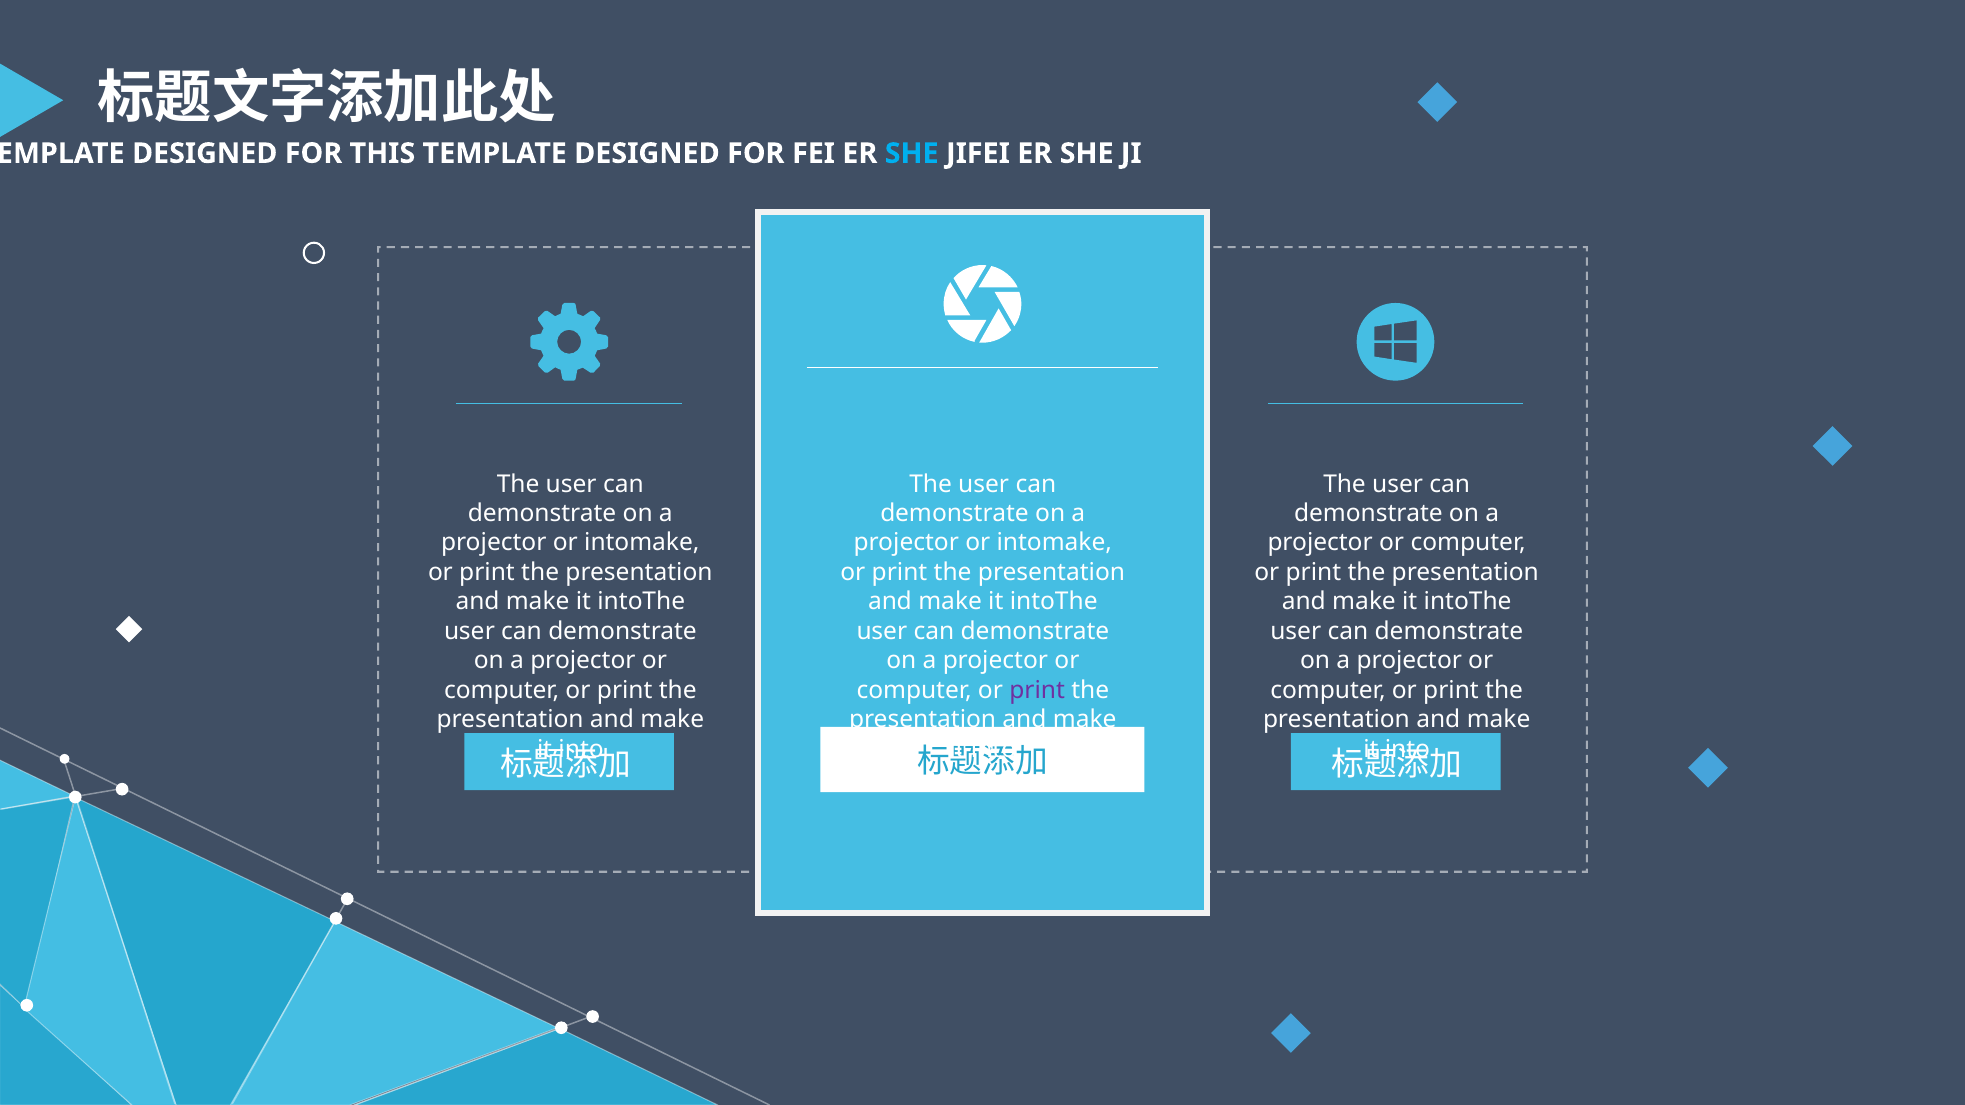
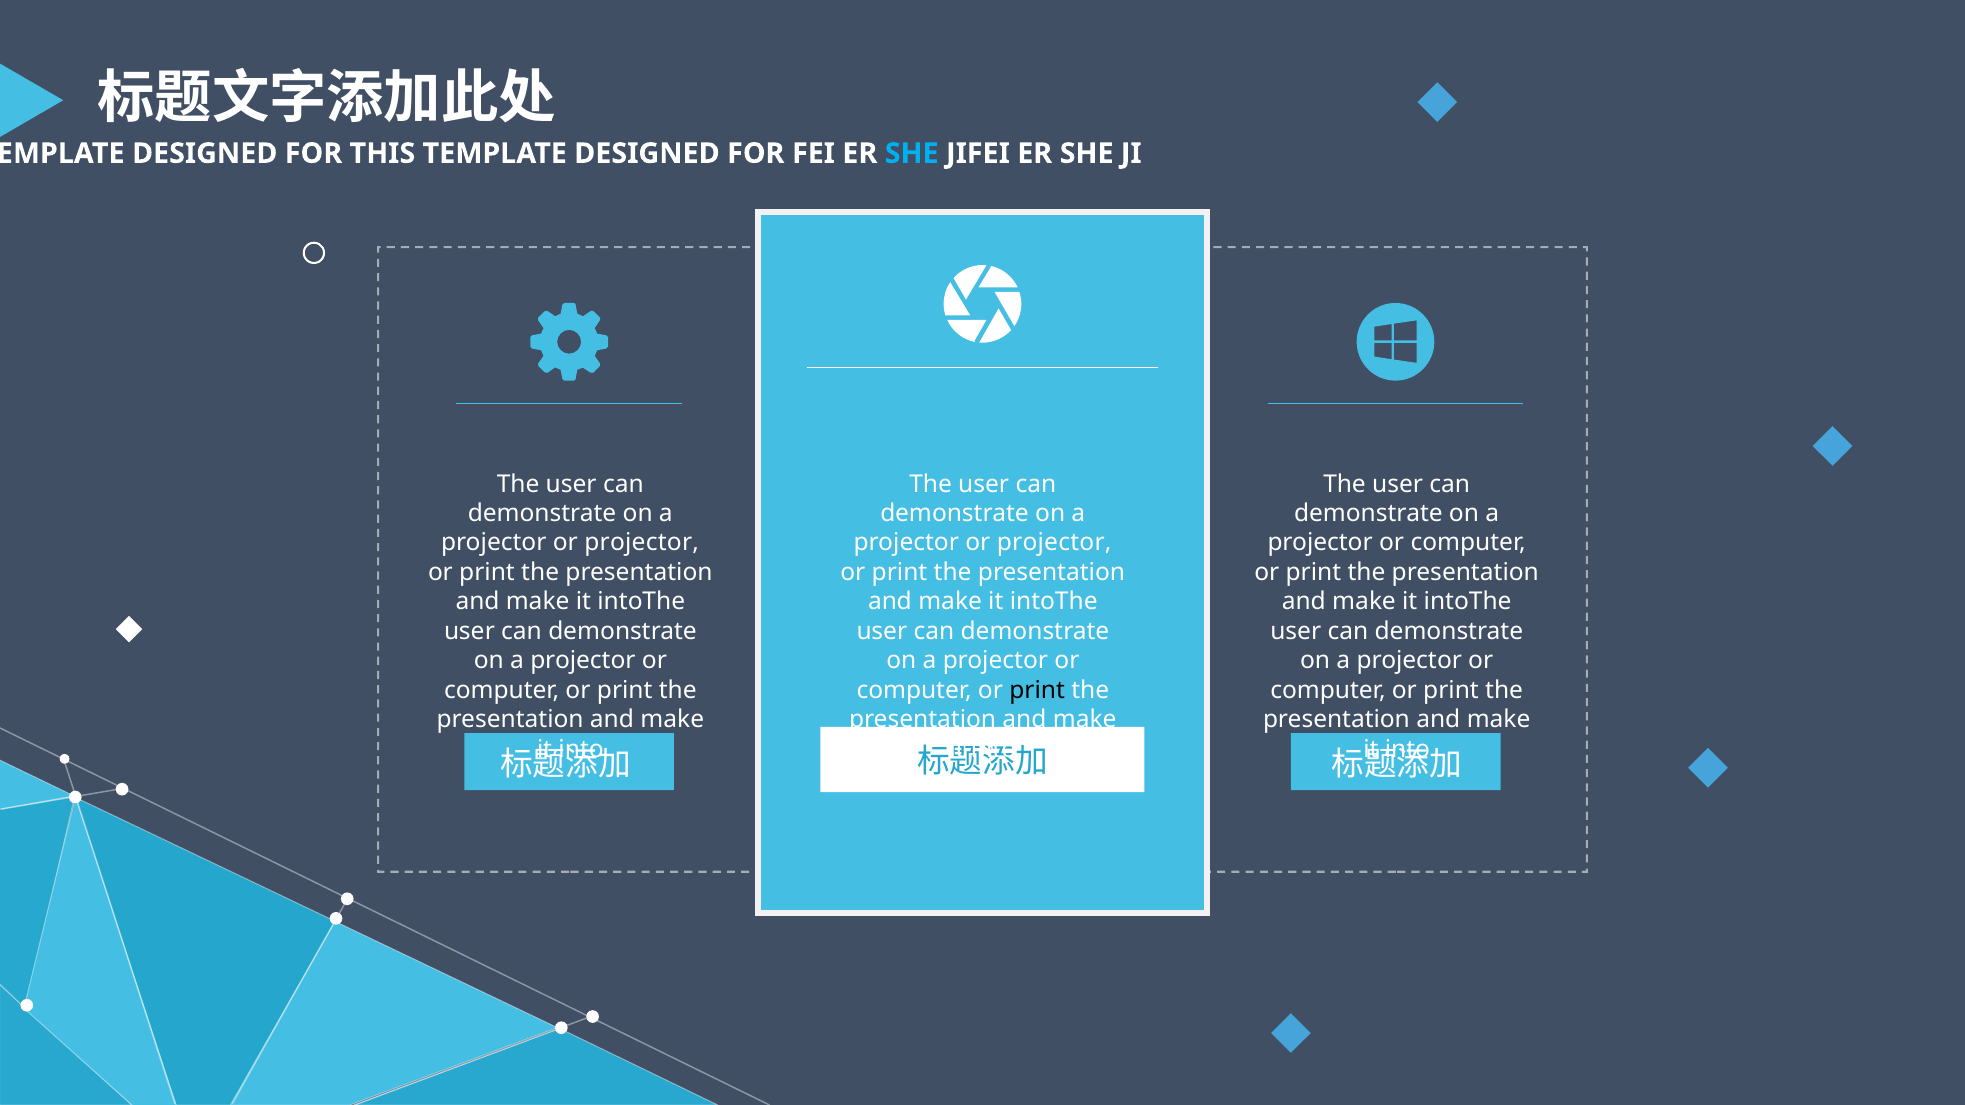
intomake at (642, 543): intomake -> projector
intomake at (1054, 543): intomake -> projector
print at (1037, 690) colour: purple -> black
